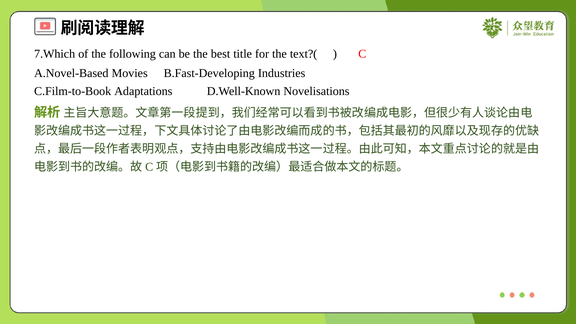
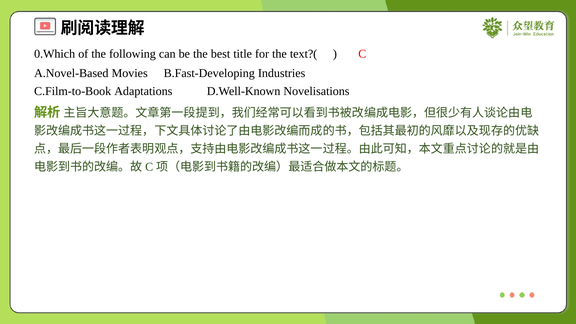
7.Which: 7.Which -> 0.Which
